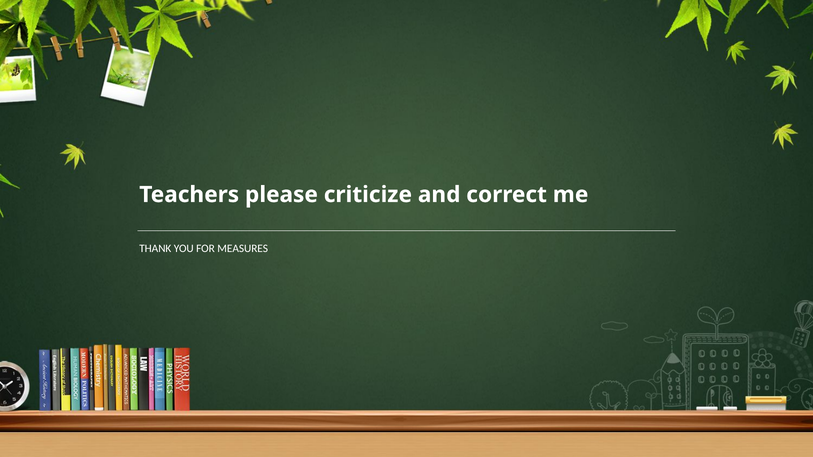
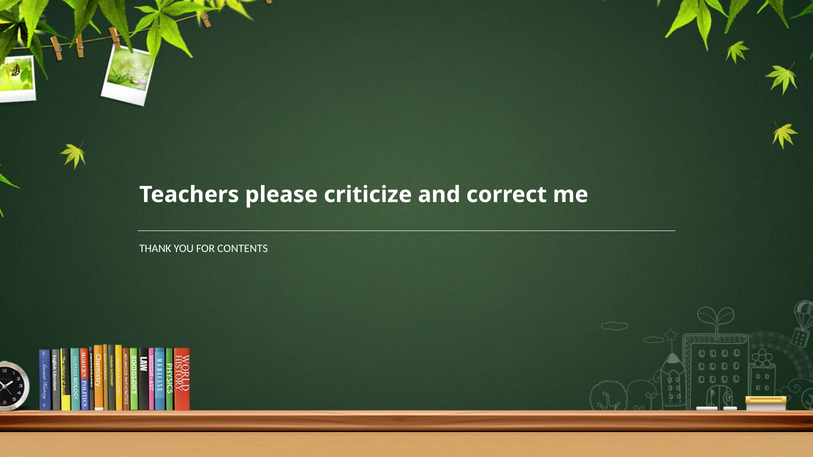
MEASURES: MEASURES -> CONTENTS
